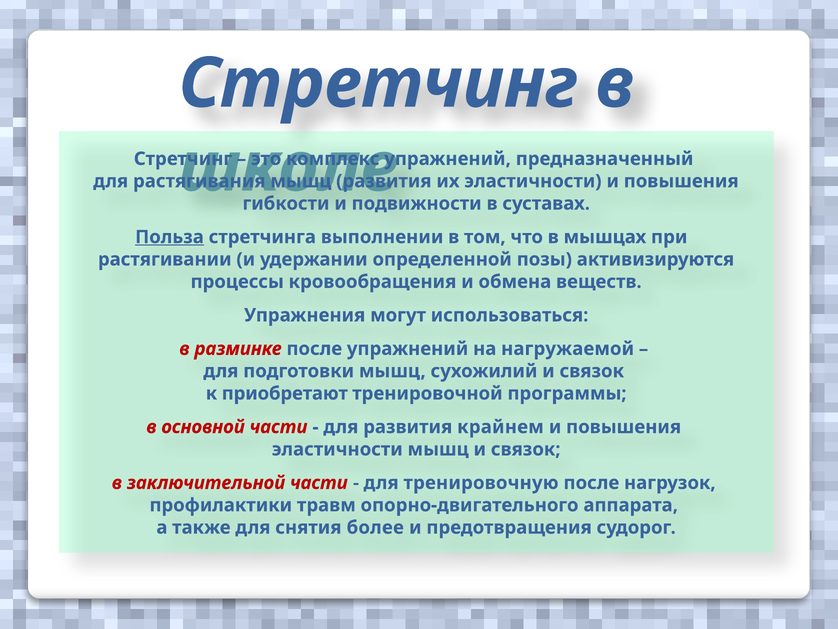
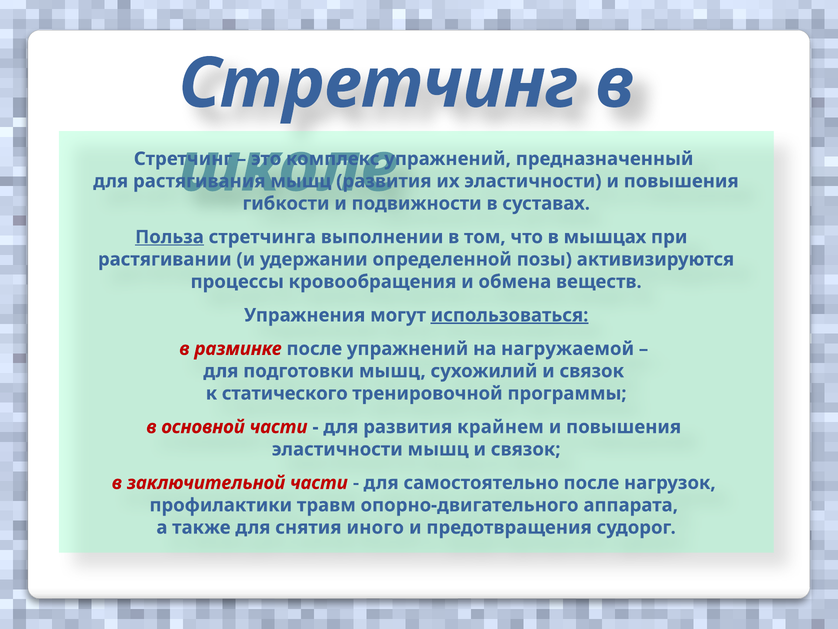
использоваться underline: none -> present
приобретают: приобретают -> статического
тренировочную: тренировочную -> самостоятельно
более: более -> иного
